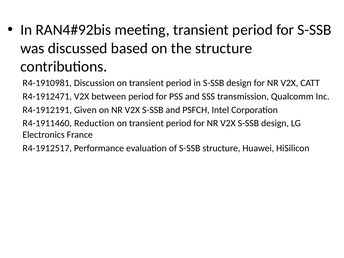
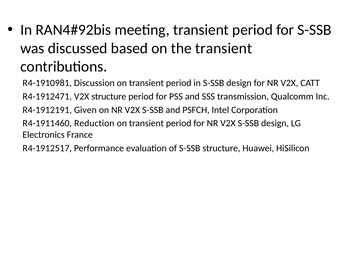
the structure: structure -> transient
V2X between: between -> structure
